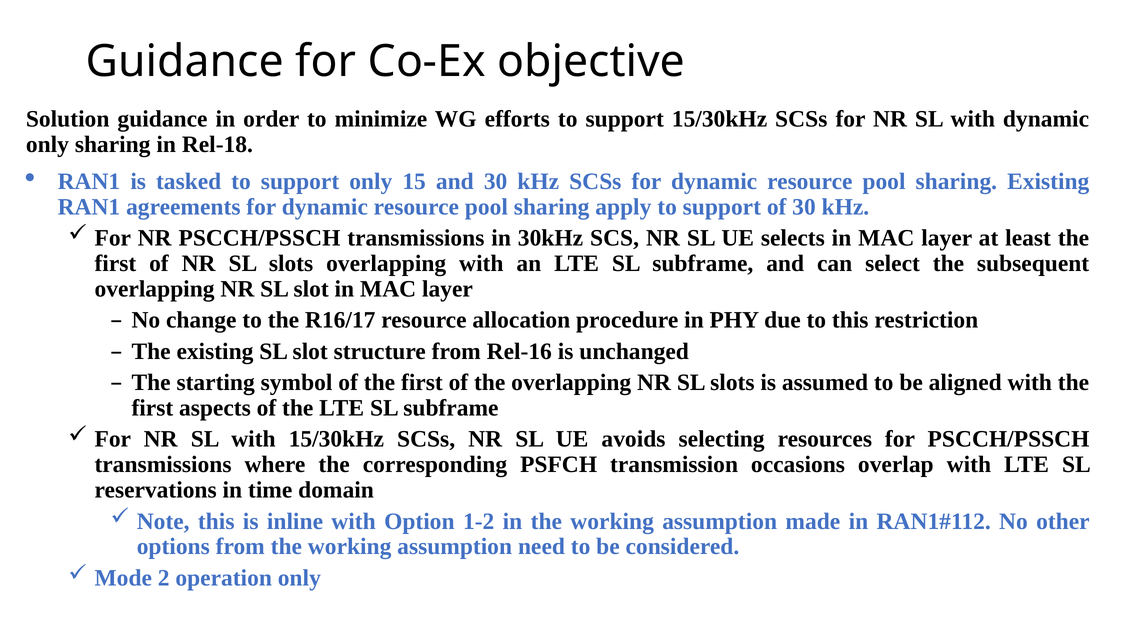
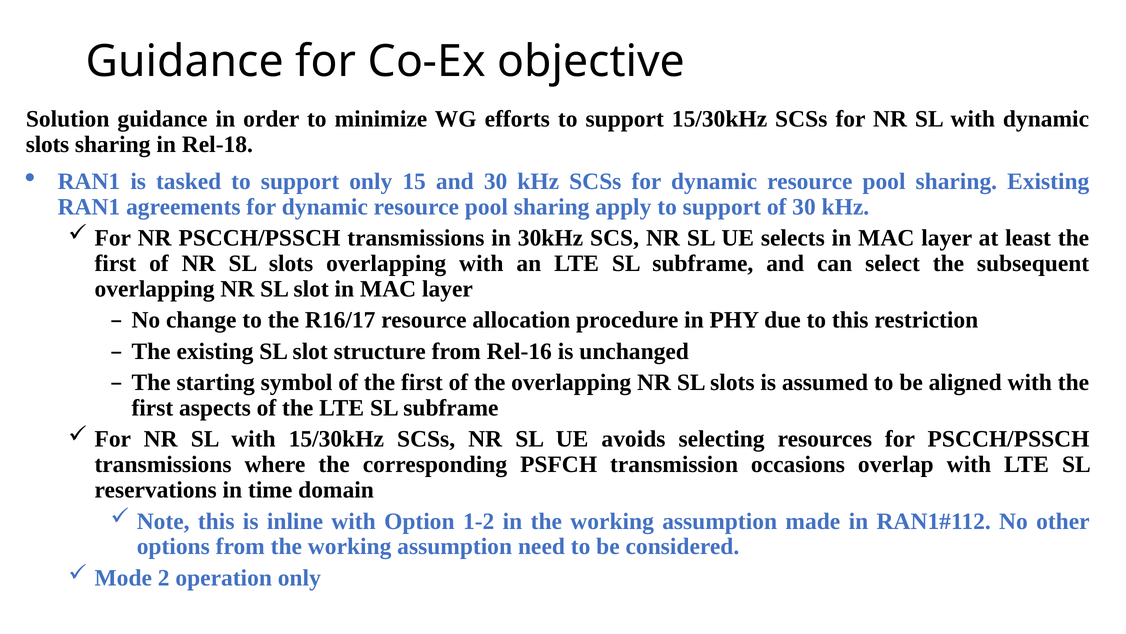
only at (47, 144): only -> slots
